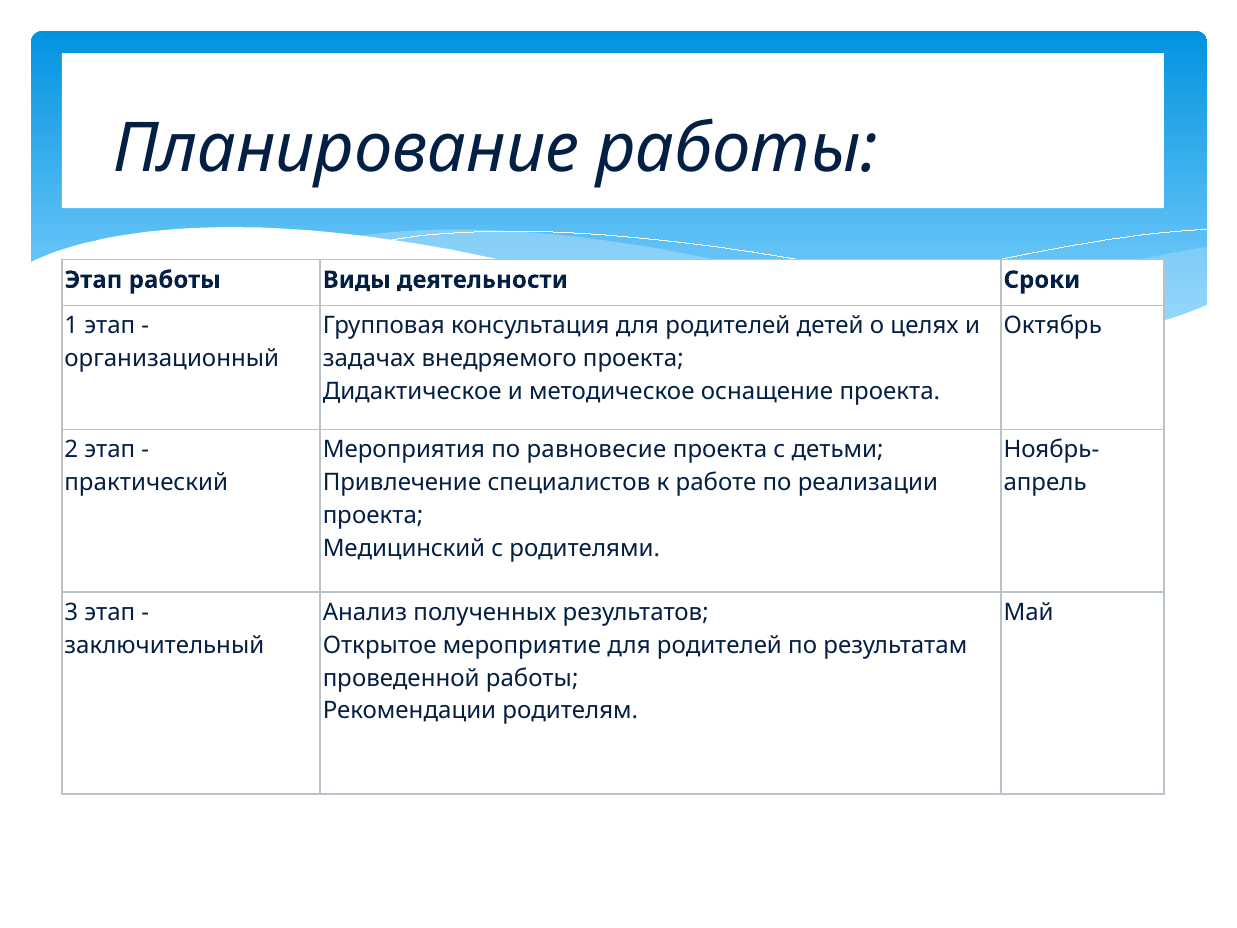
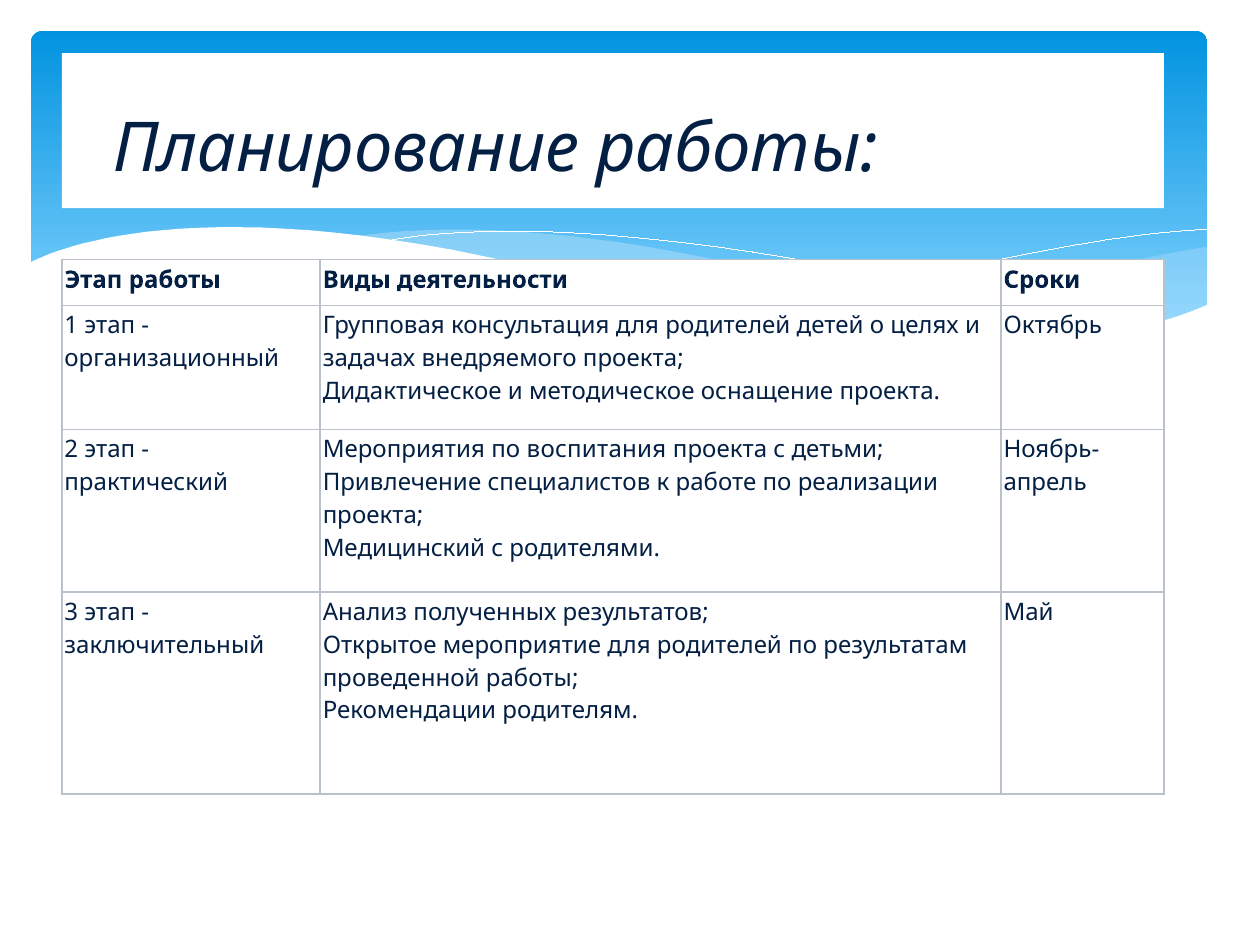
равновесие: равновесие -> воспитания
